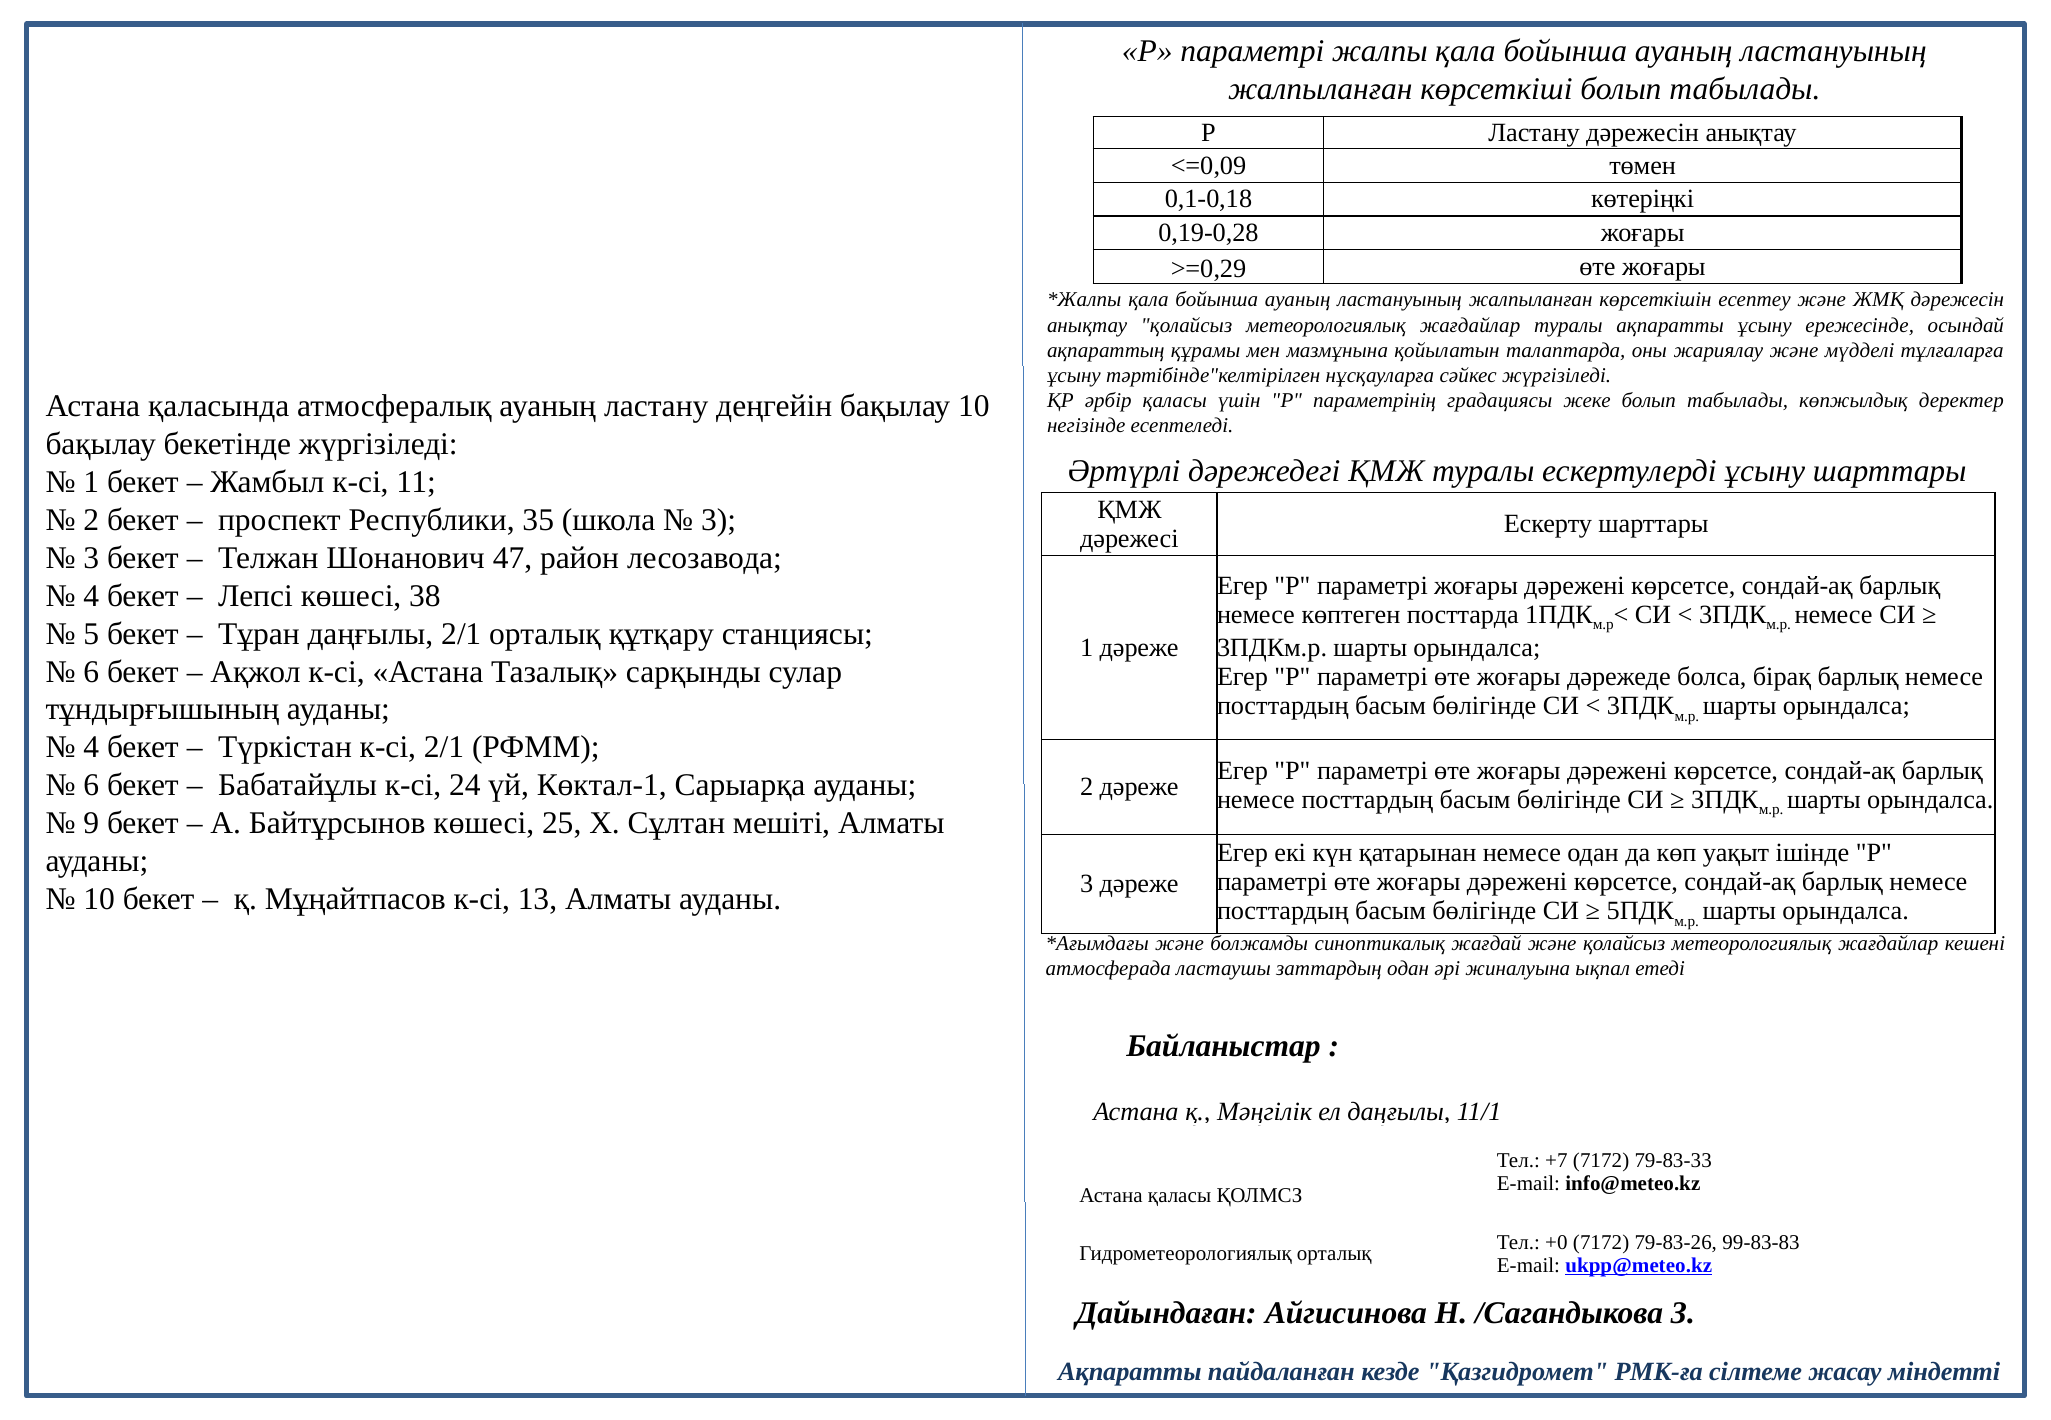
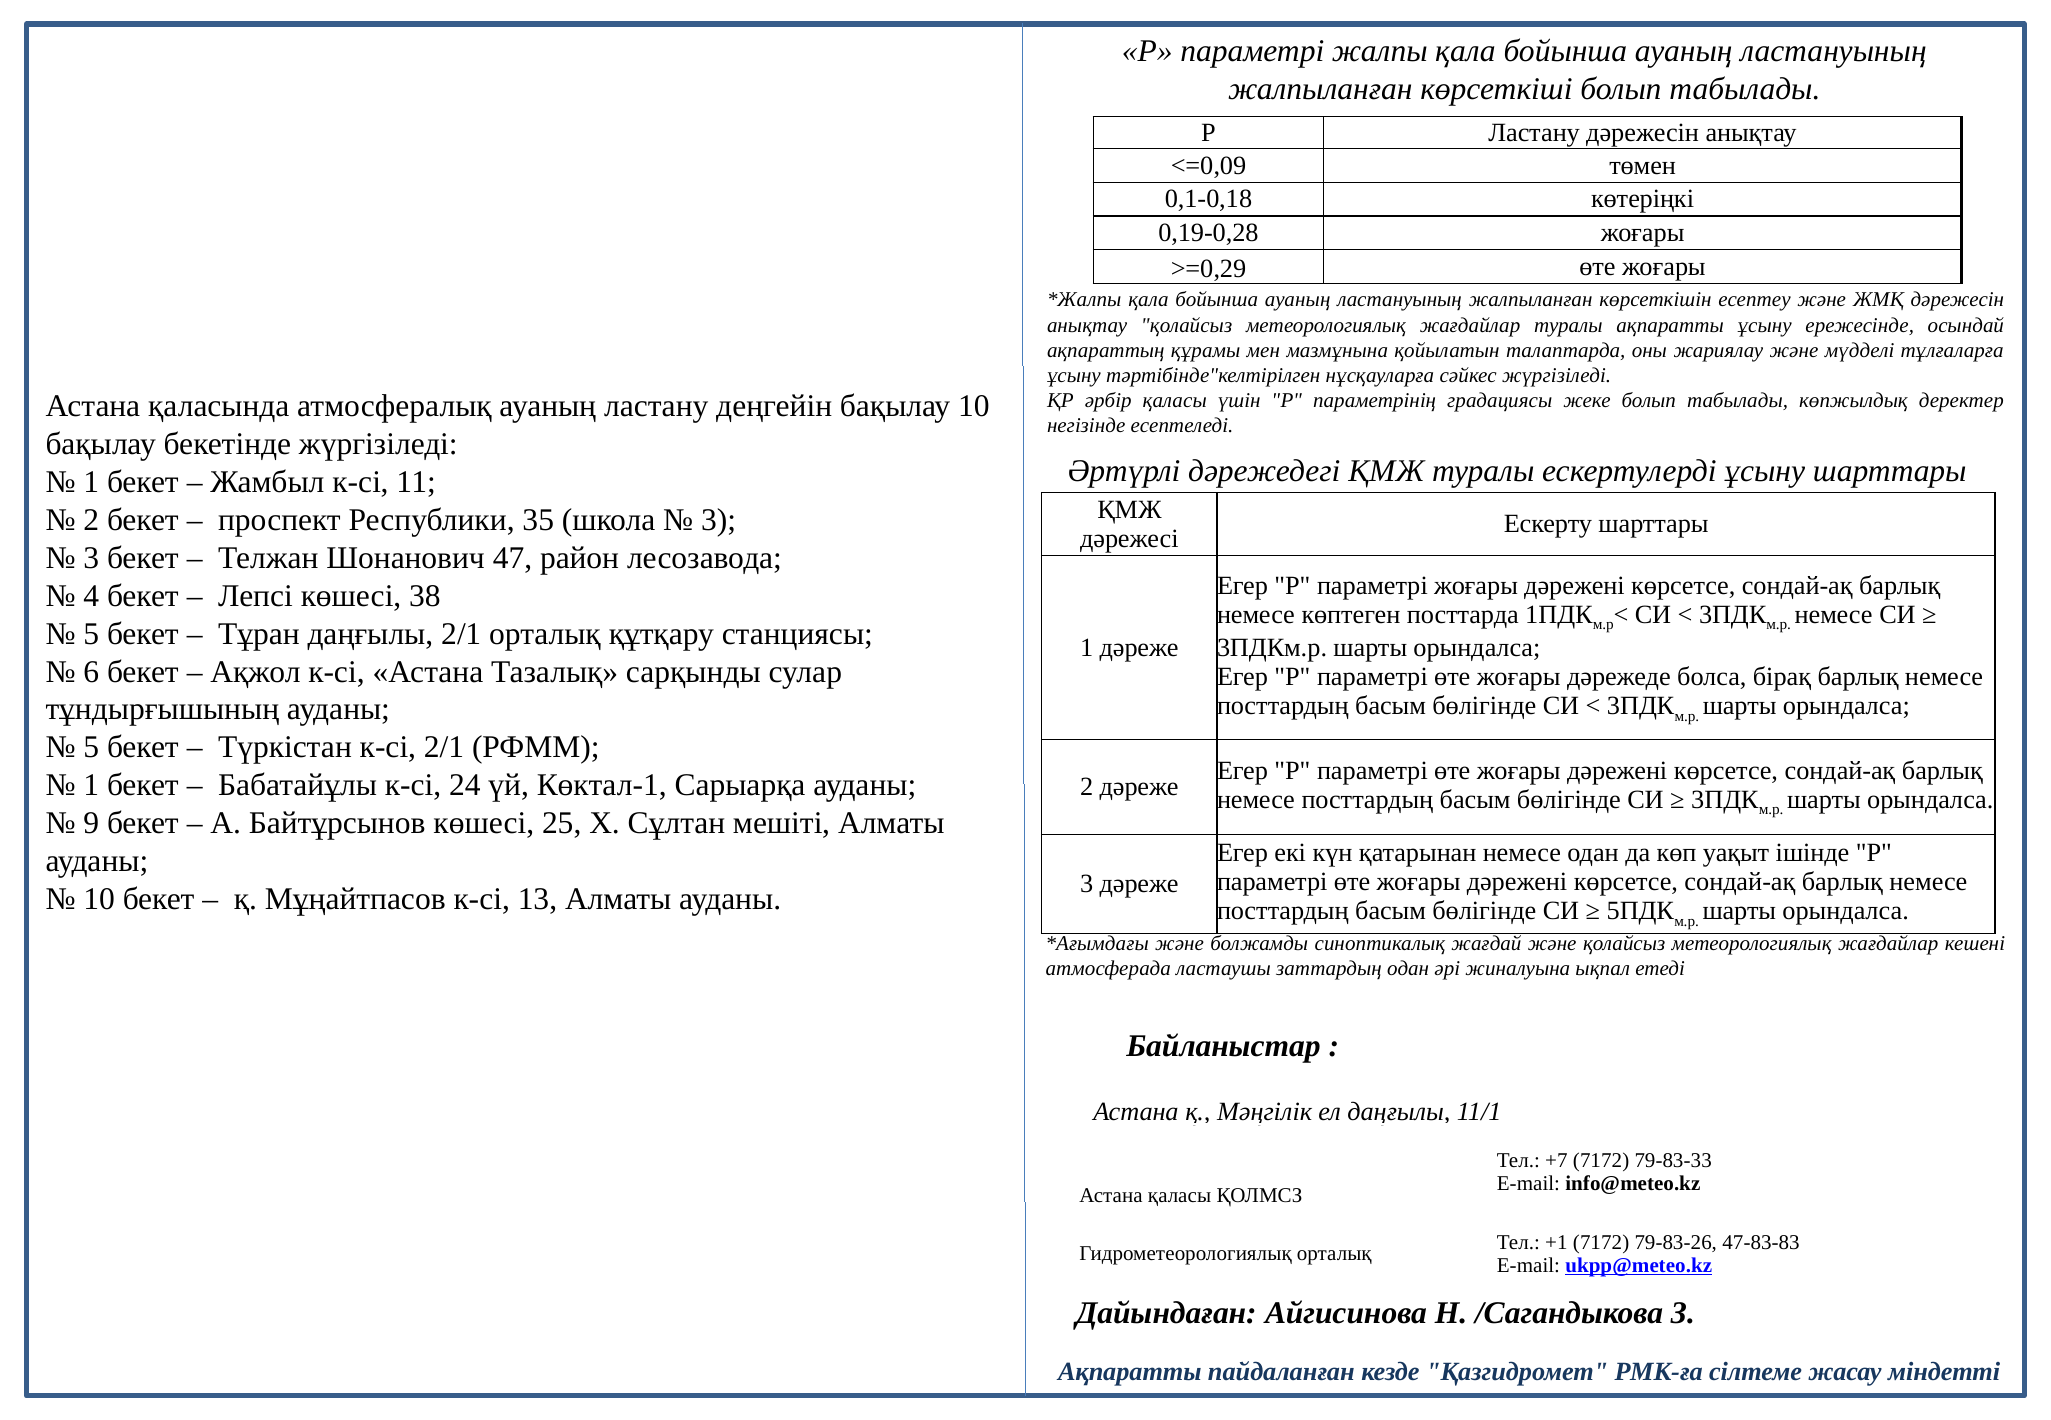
4 at (91, 747): 4 -> 5
6 at (91, 785): 6 -> 1
+0: +0 -> +1
99-83-83: 99-83-83 -> 47-83-83
